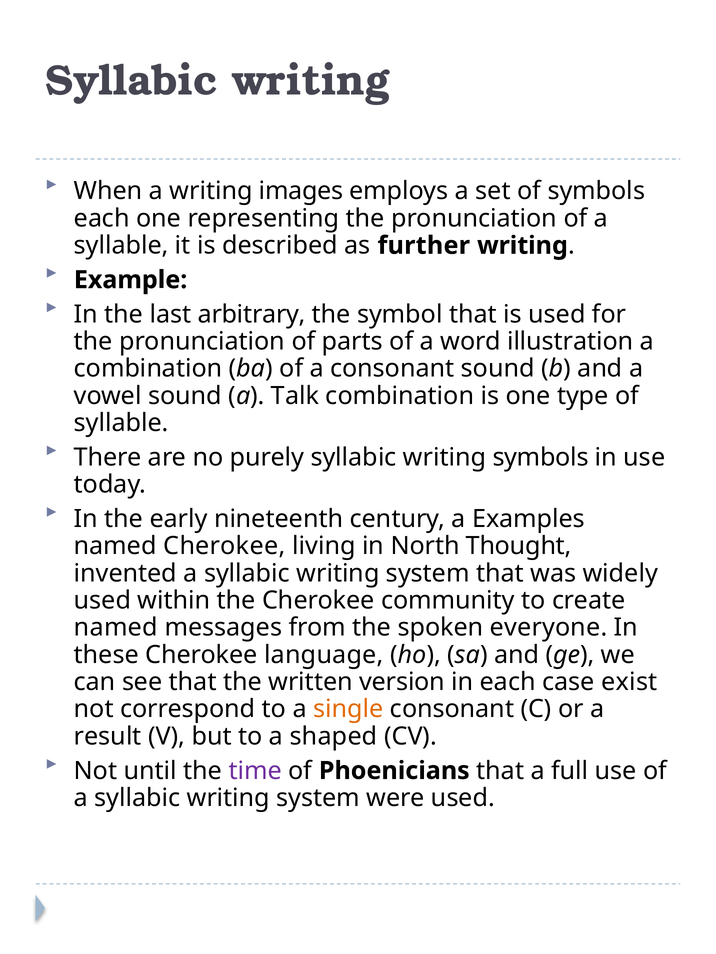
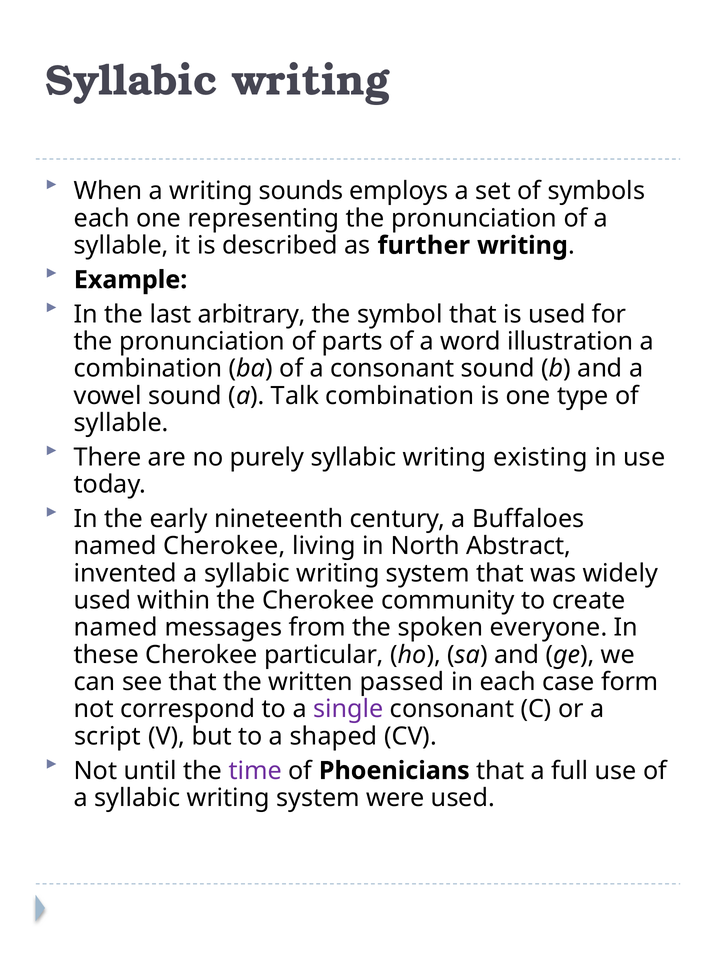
images: images -> sounds
writing symbols: symbols -> existing
Examples: Examples -> Buffaloes
Thought: Thought -> Abstract
language: language -> particular
version: version -> passed
exist: exist -> form
single colour: orange -> purple
result: result -> script
